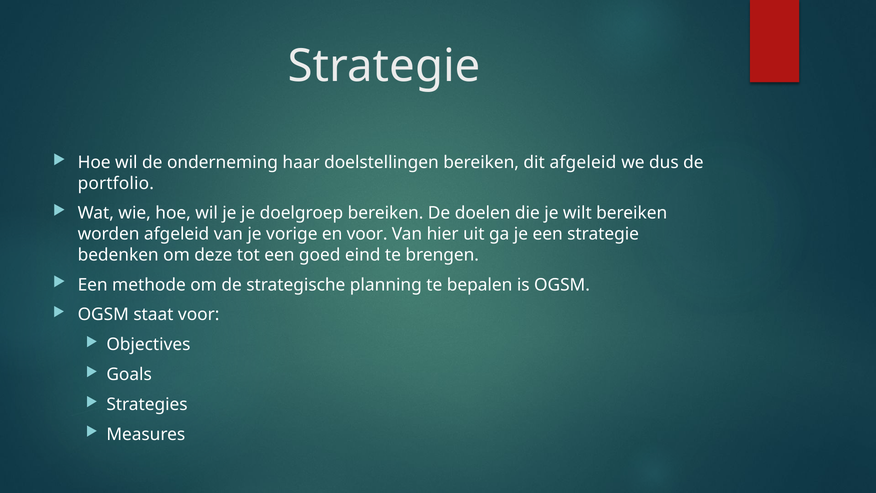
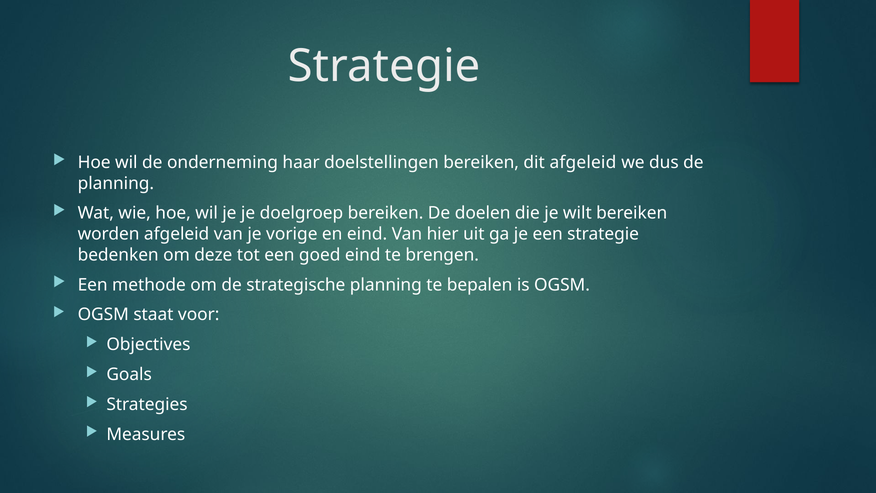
portfolio at (116, 183): portfolio -> planning
en voor: voor -> eind
